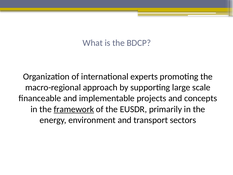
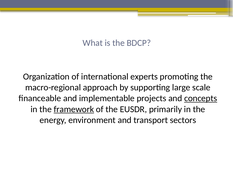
concepts underline: none -> present
